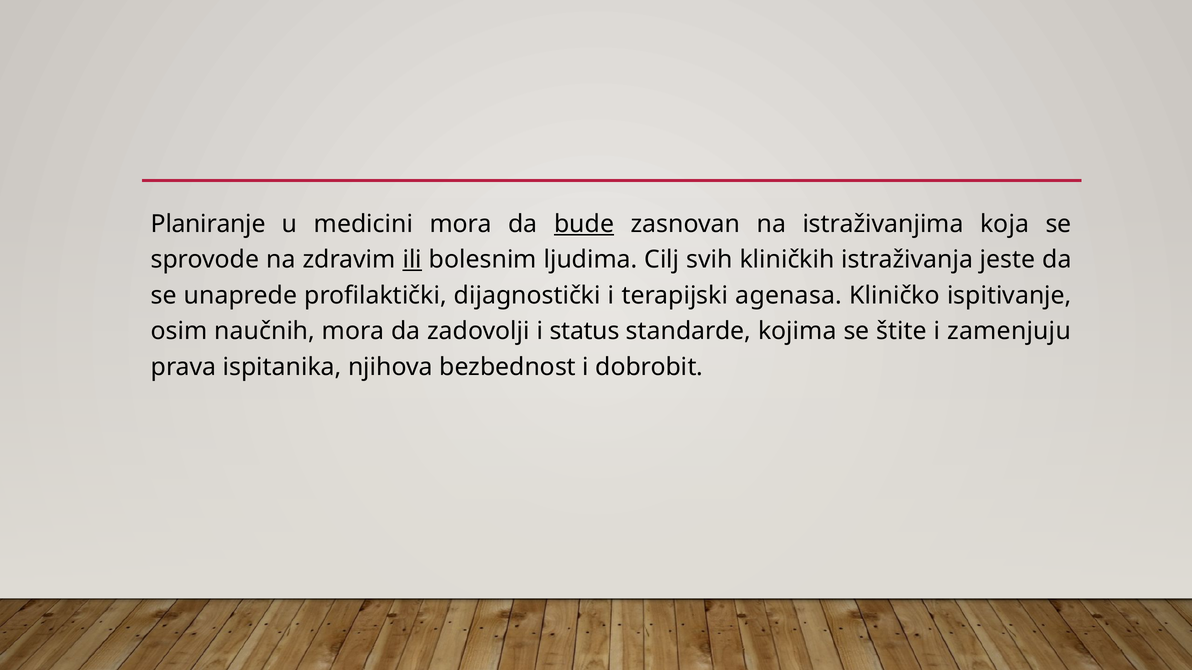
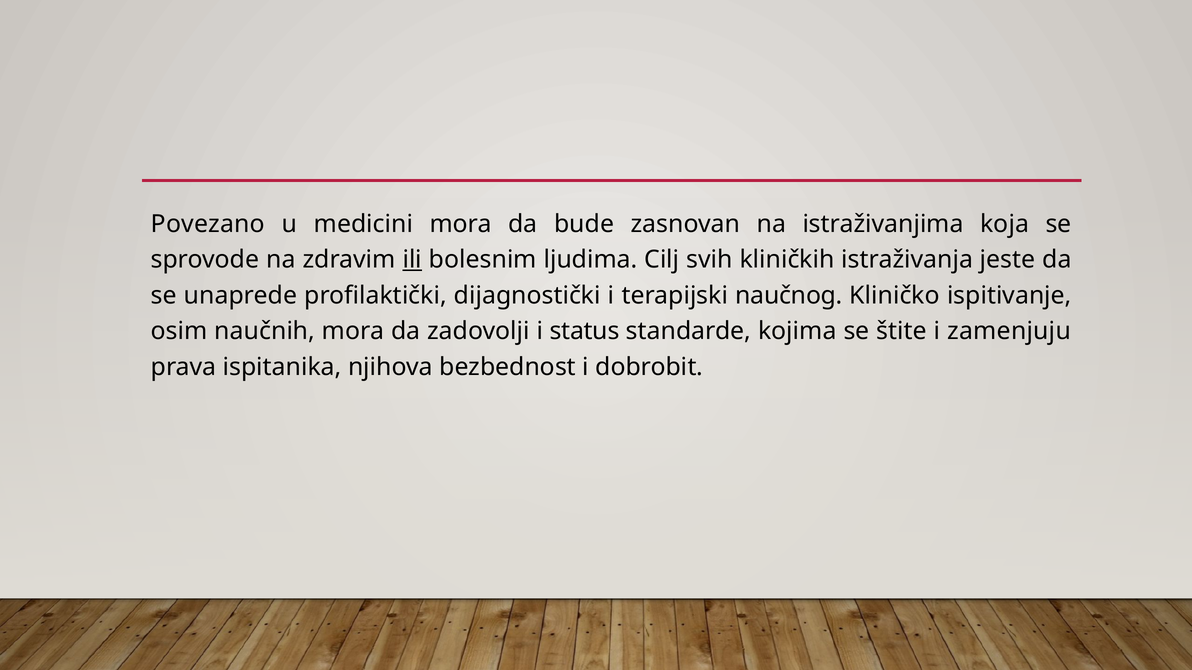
Planiranje: Planiranje -> Povezano
bude underline: present -> none
agenasa: agenasa -> naučnog
